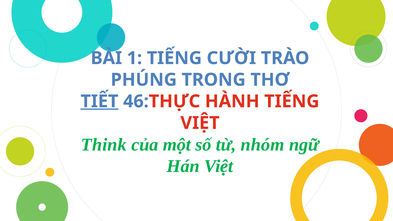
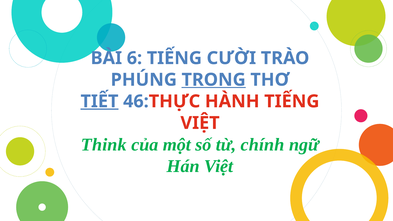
1: 1 -> 6
TRONG underline: none -> present
nhóm: nhóm -> chính
